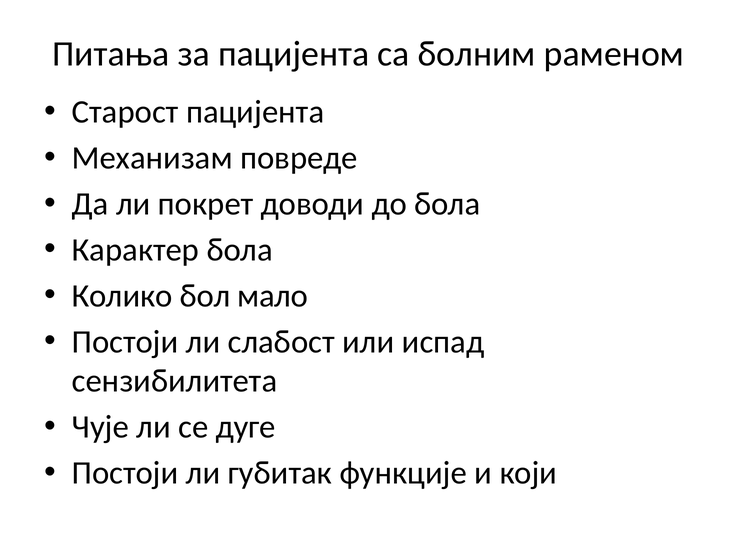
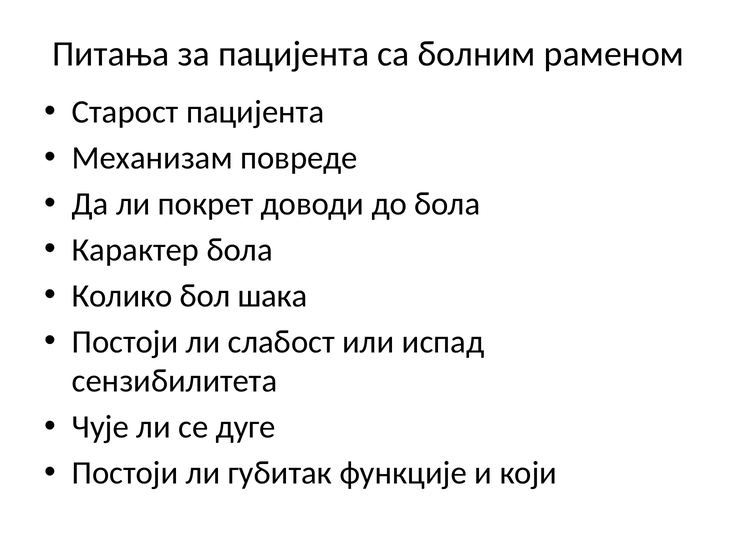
мало: мало -> шака
